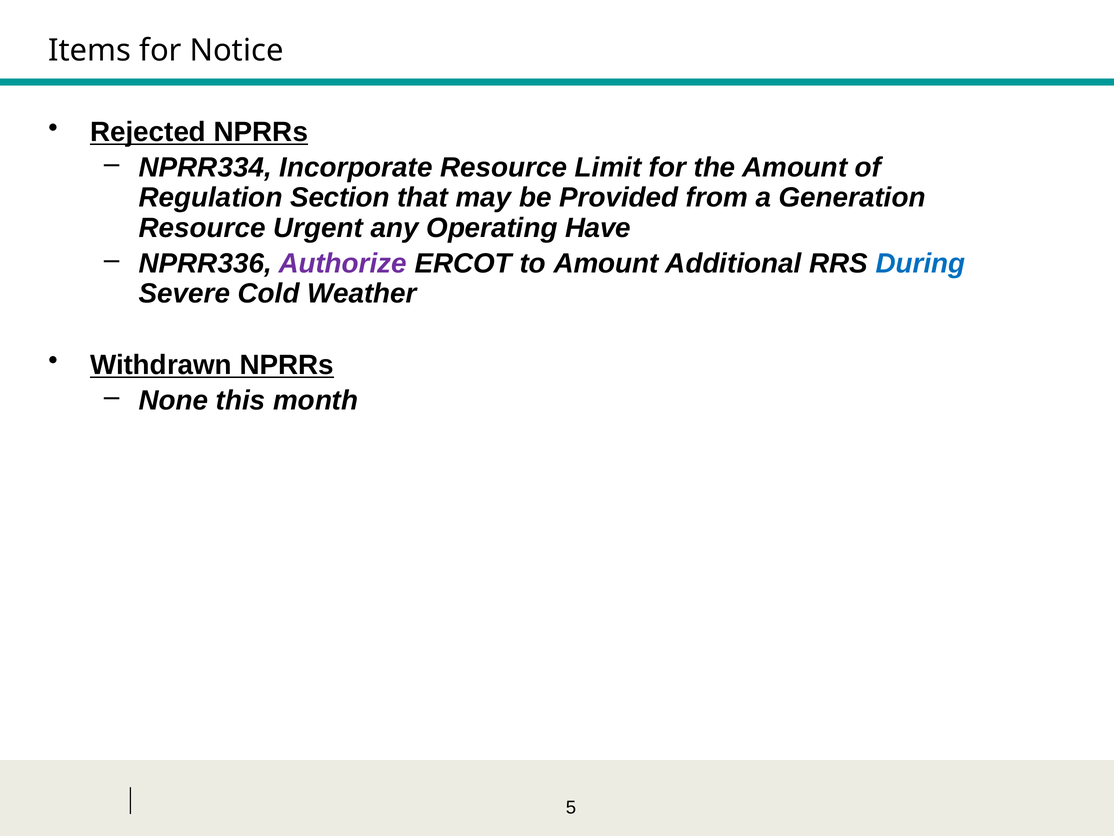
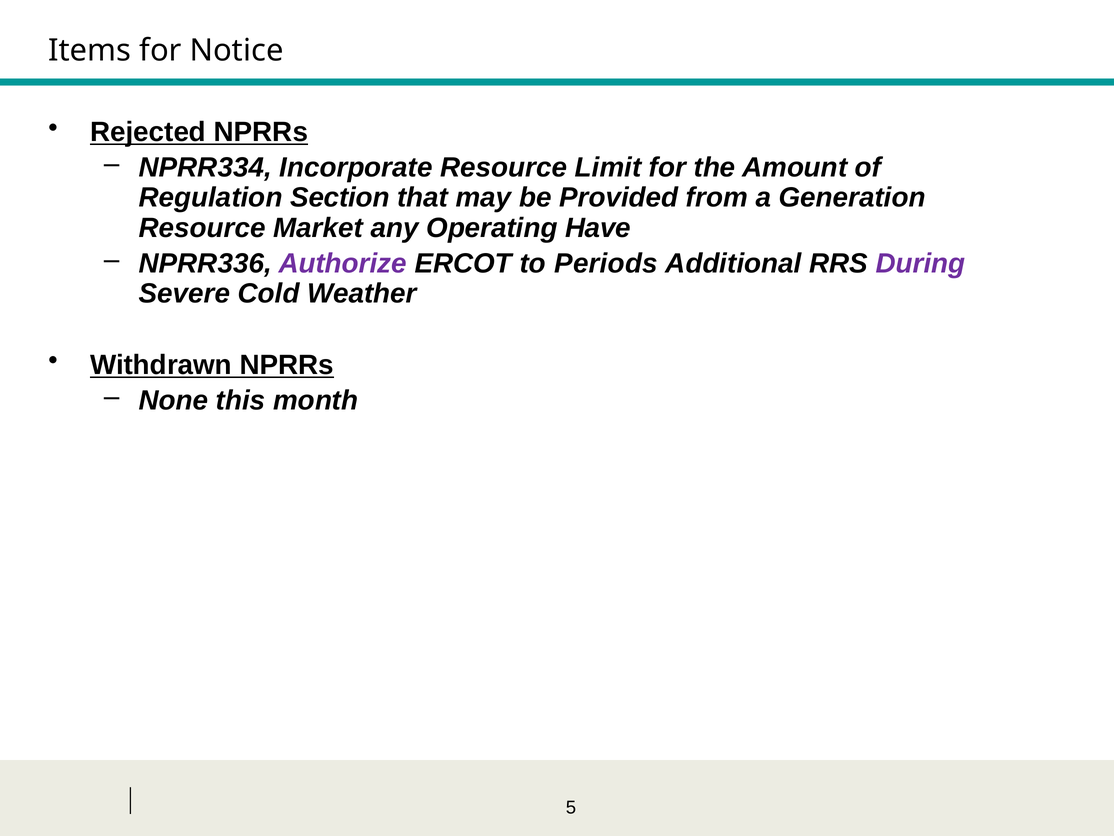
Urgent: Urgent -> Market
to Amount: Amount -> Periods
During colour: blue -> purple
